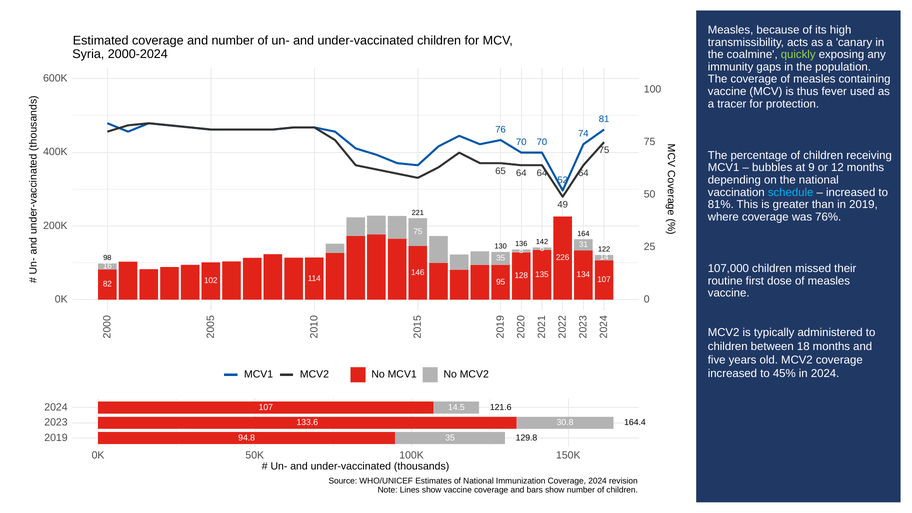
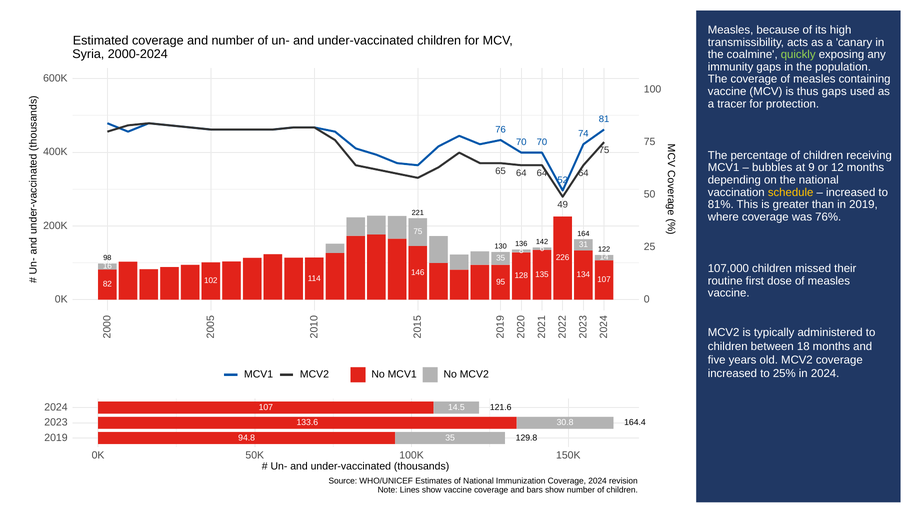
thus fever: fever -> gaps
schedule colour: light blue -> yellow
45%: 45% -> 25%
